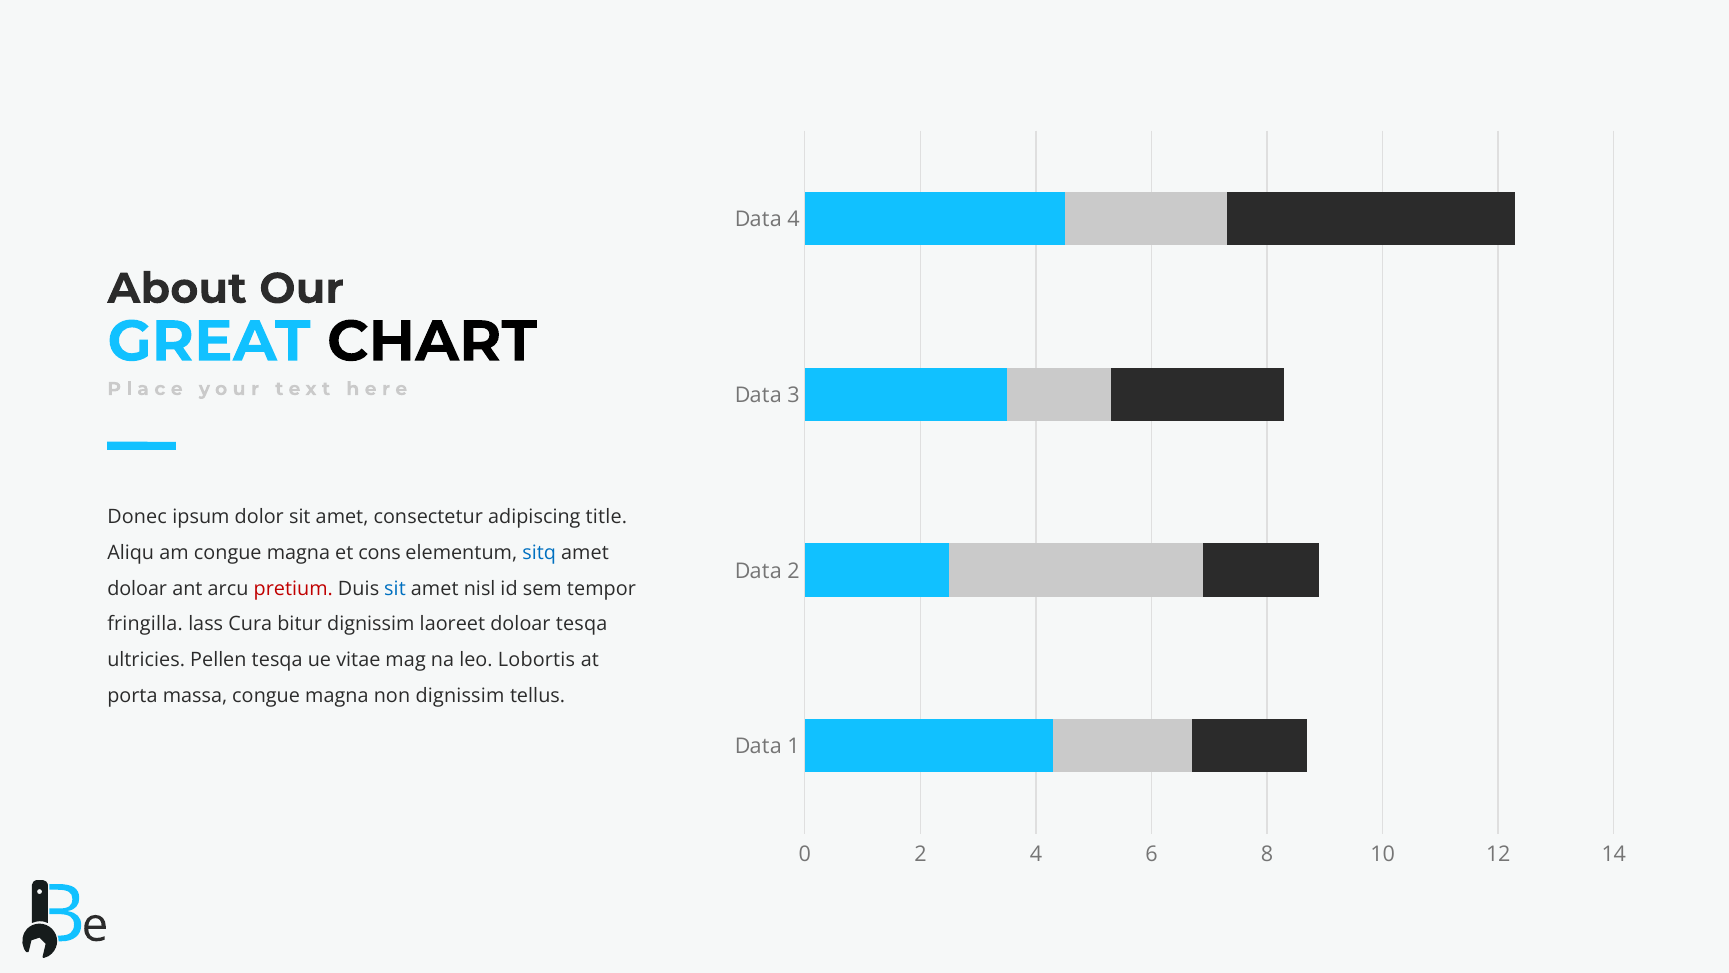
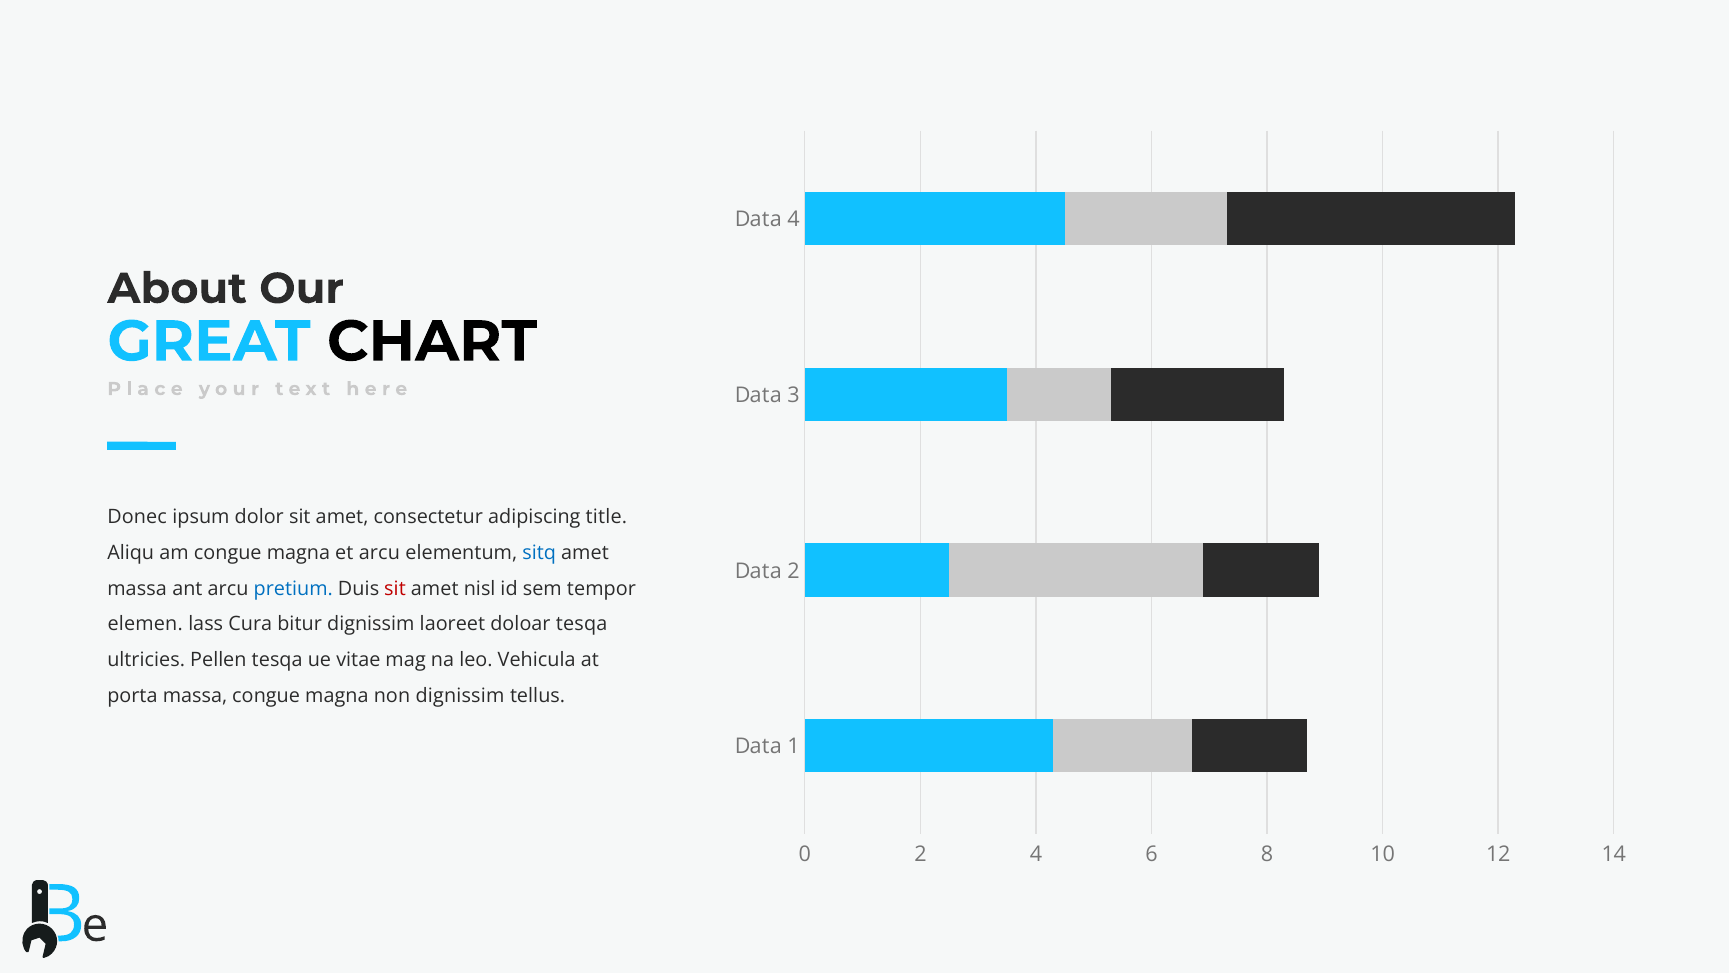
et cons: cons -> arcu
doloar at (137, 588): doloar -> massa
pretium colour: red -> blue
sit at (395, 588) colour: blue -> red
fringilla: fringilla -> elemen
Lobortis: Lobortis -> Vehicula
